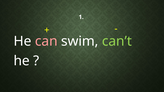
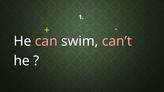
can’t colour: light green -> pink
